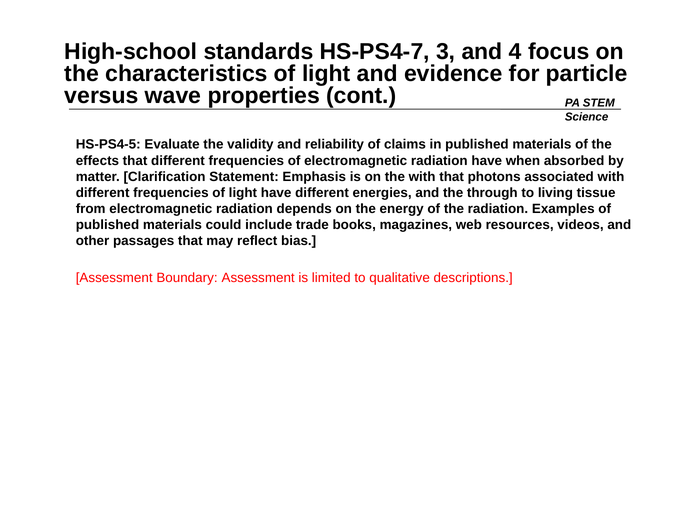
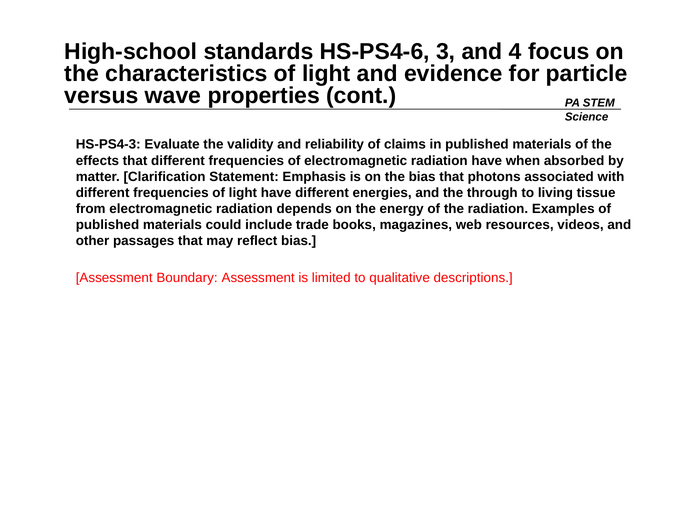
HS-PS4-7: HS-PS4-7 -> HS-PS4-6
HS-PS4-5: HS-PS4-5 -> HS-PS4-3
the with: with -> bias
